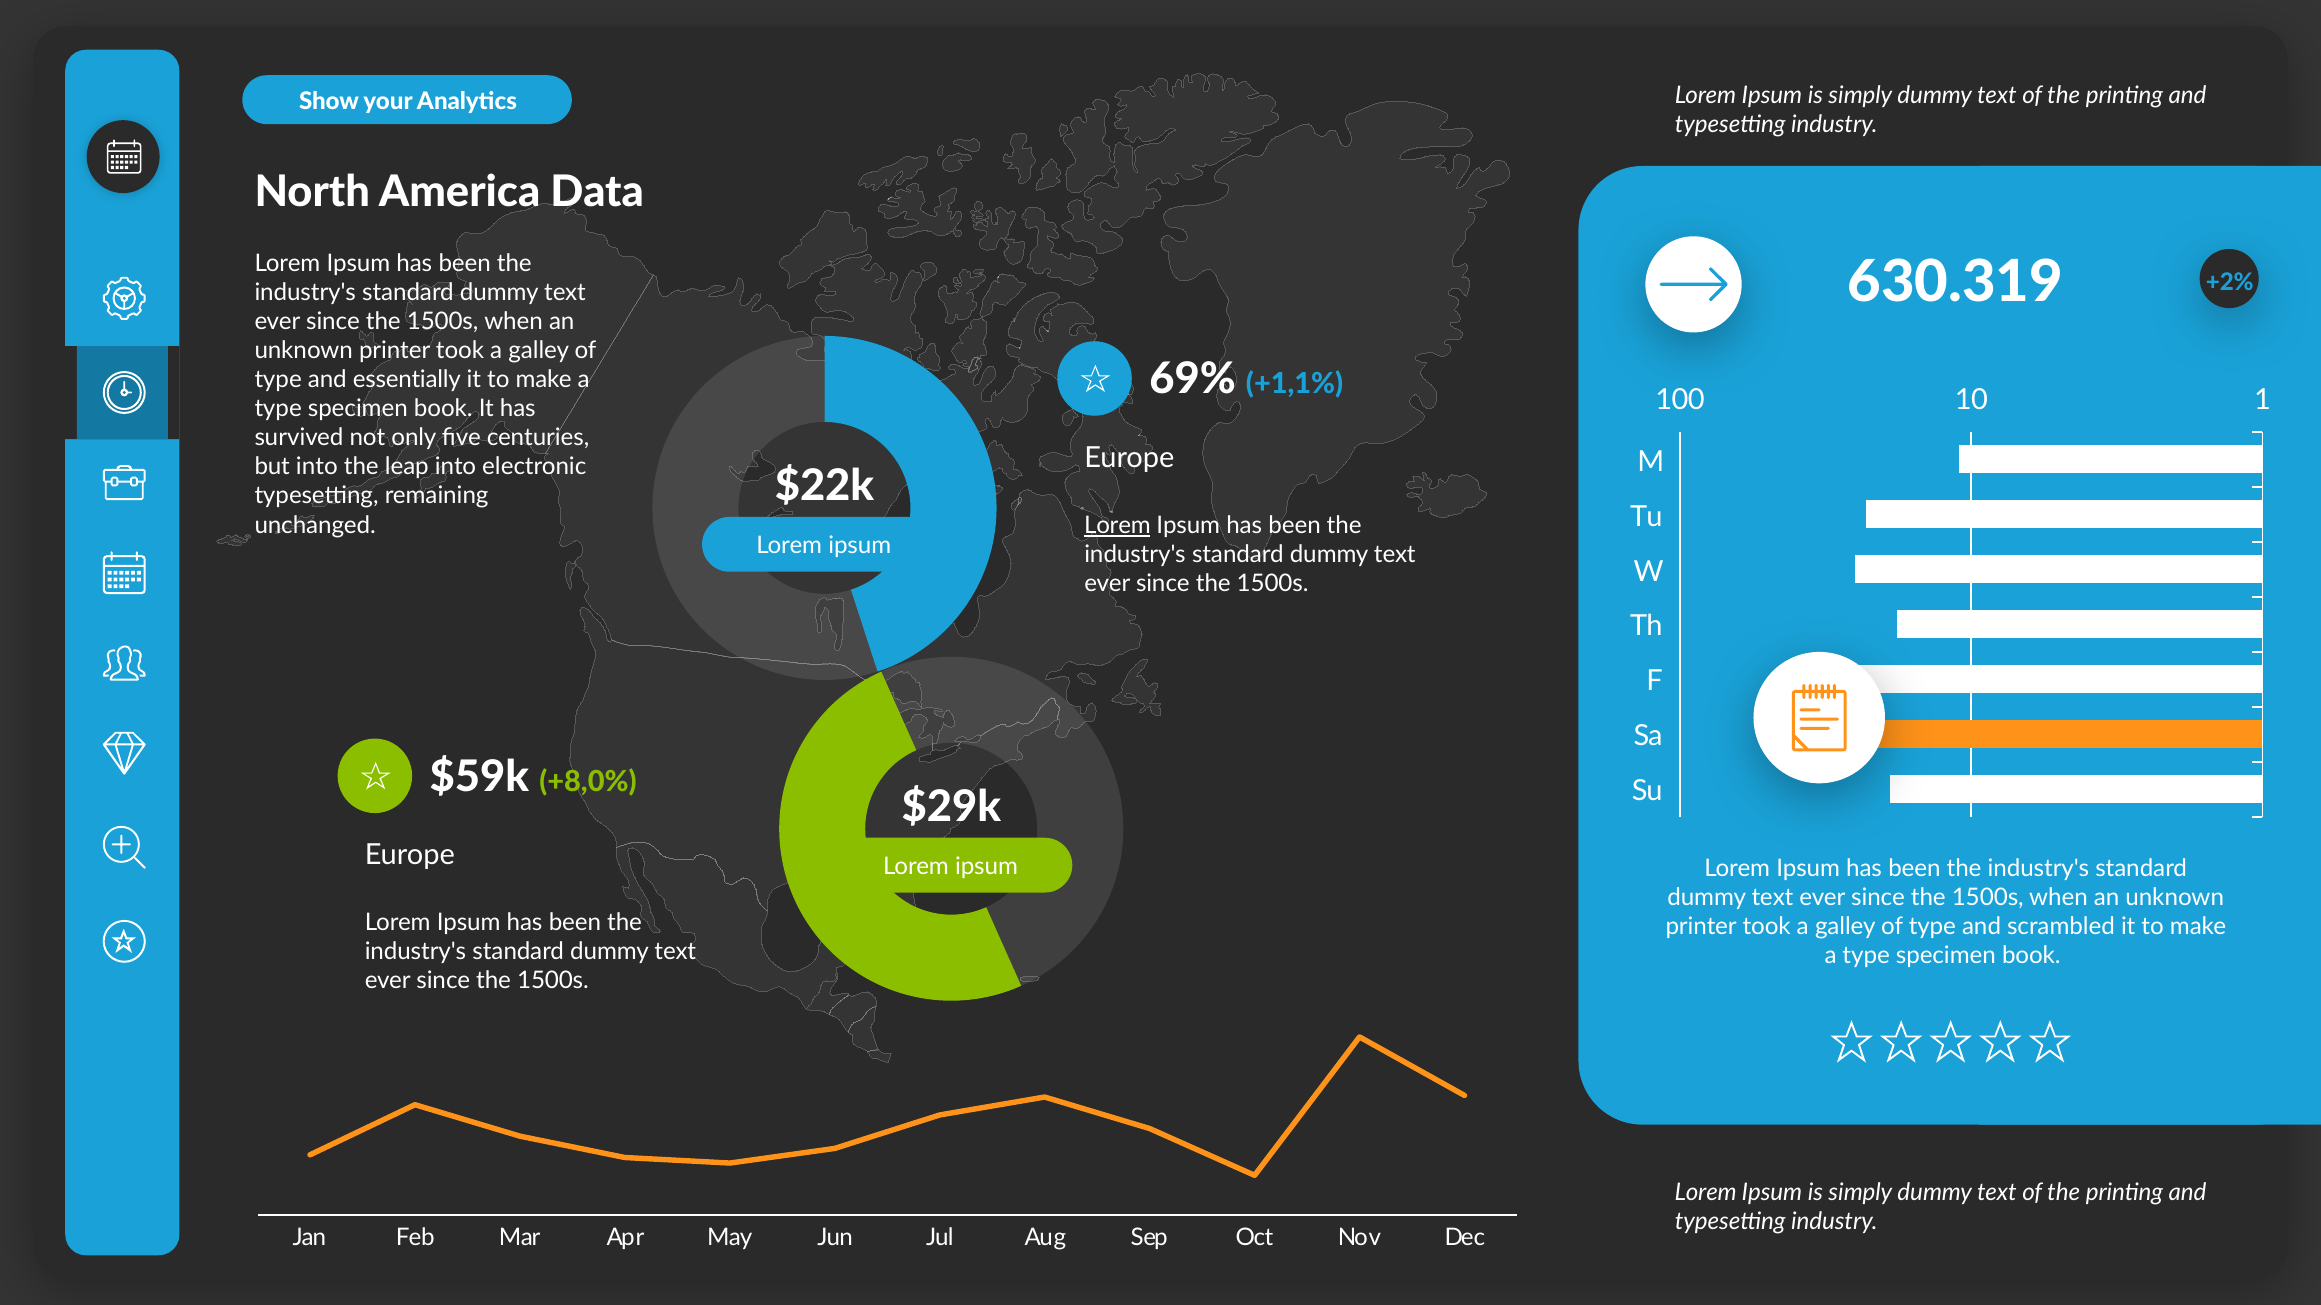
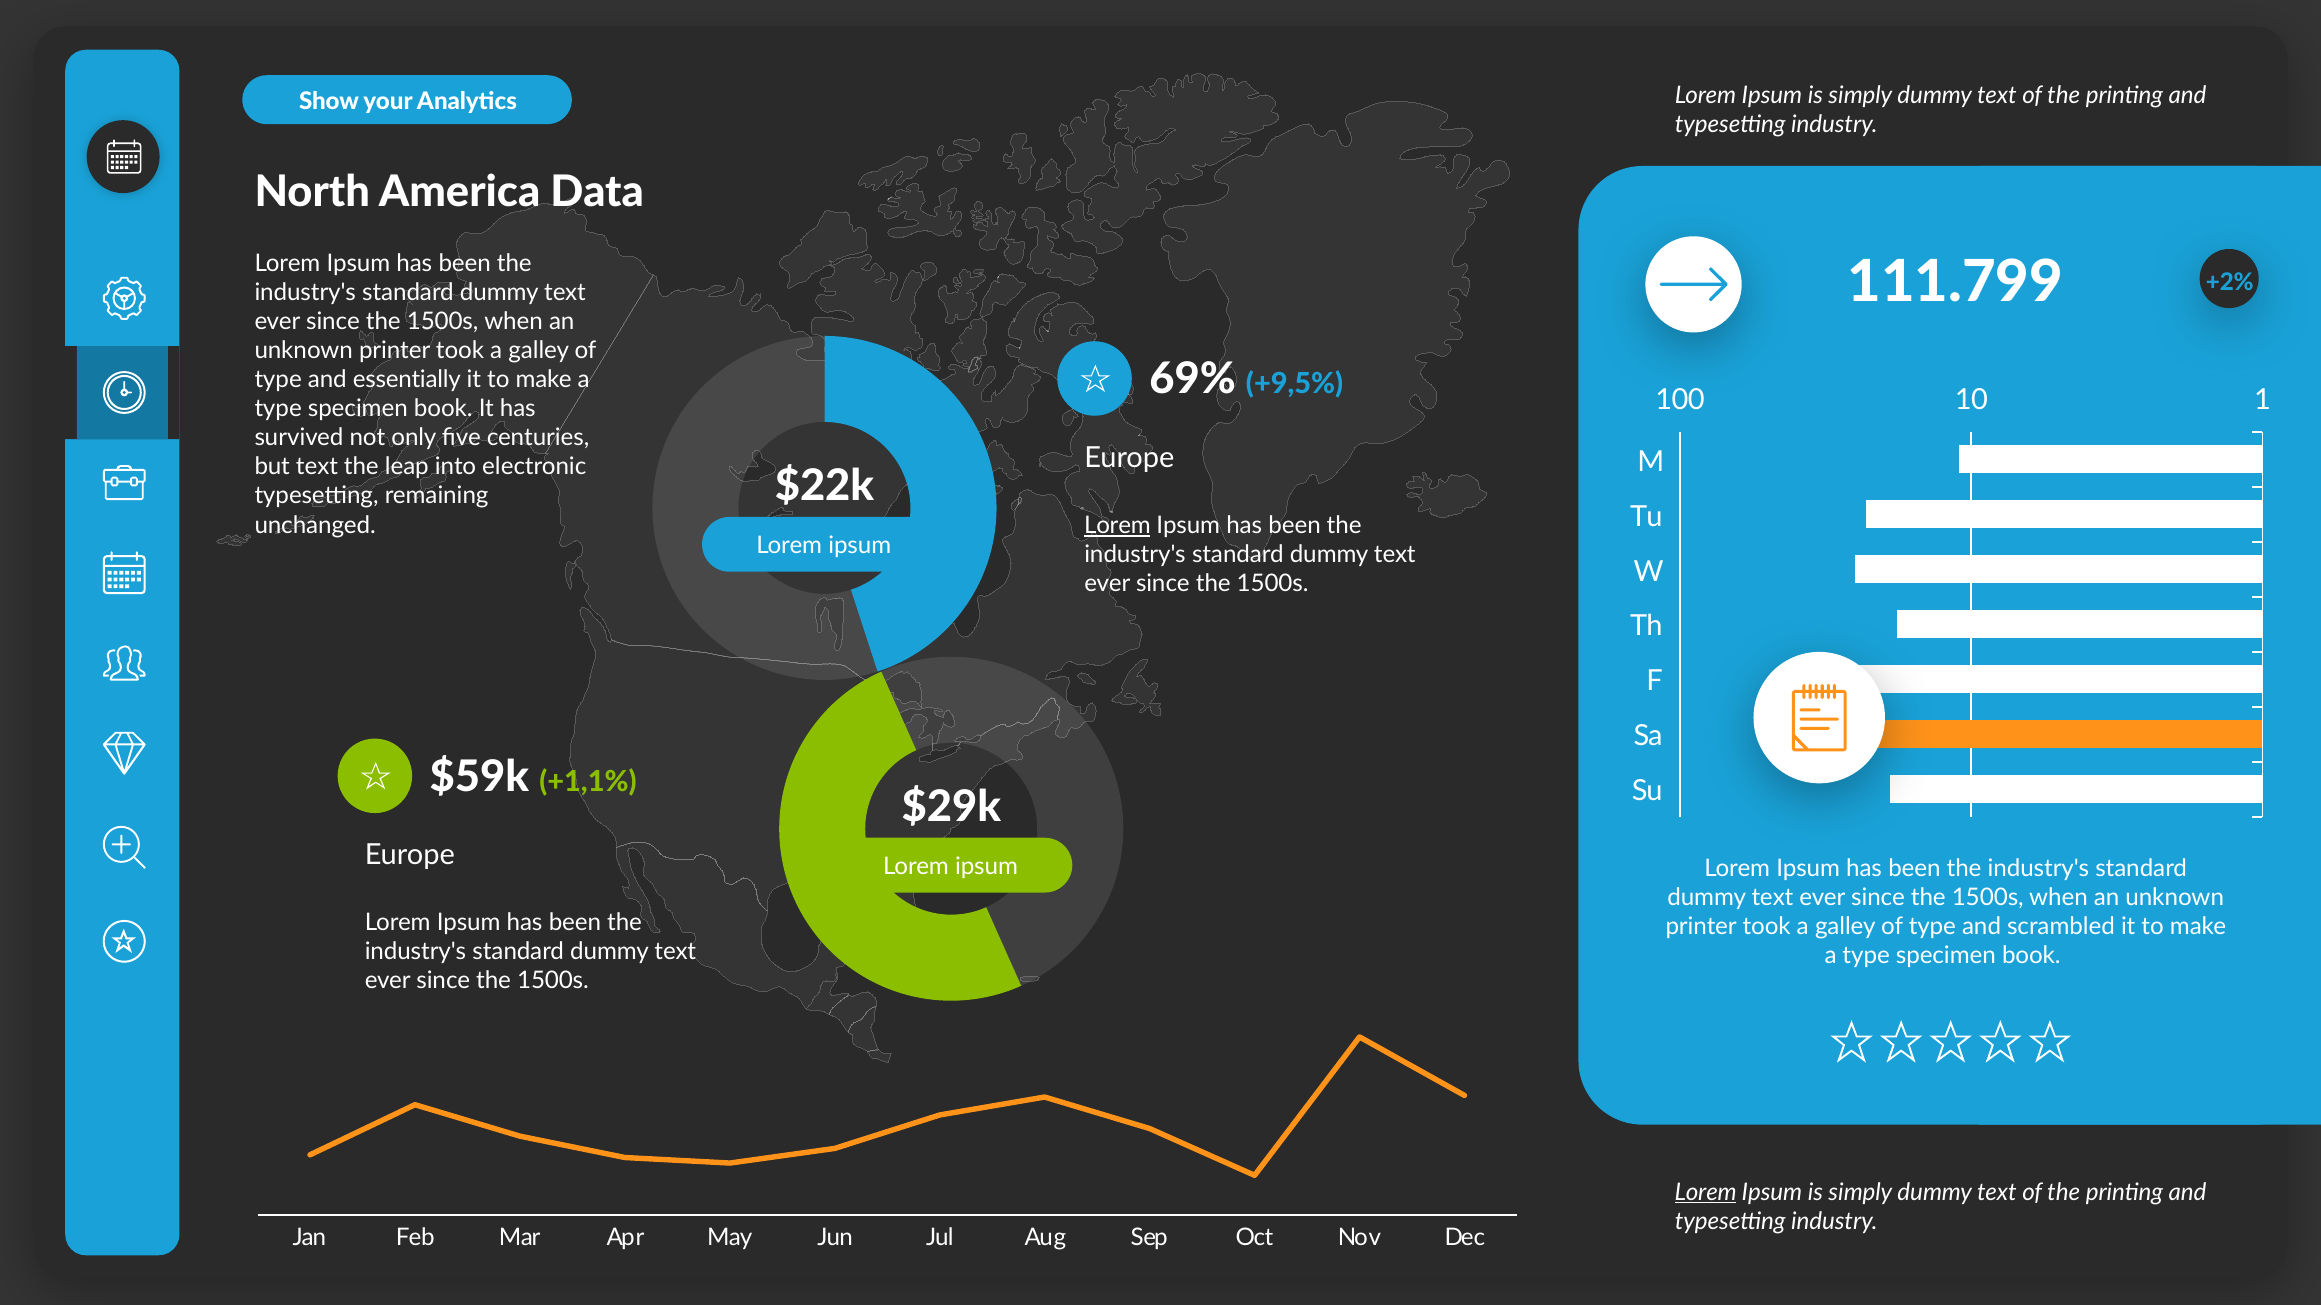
630.319: 630.319 -> 111.799
+1,1%: +1,1% -> +9,5%
but into: into -> text
+8,0%: +8,0% -> +1,1%
Lorem at (1706, 1193) underline: none -> present
